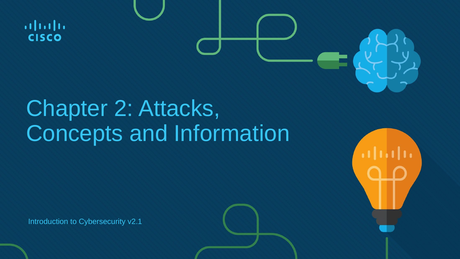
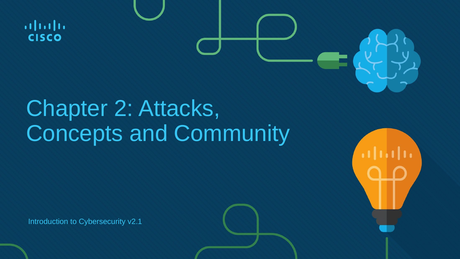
Information: Information -> Community
